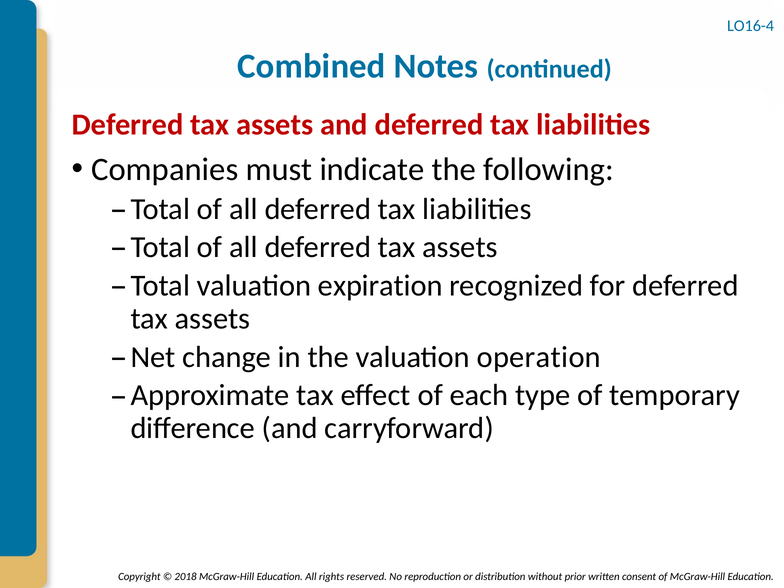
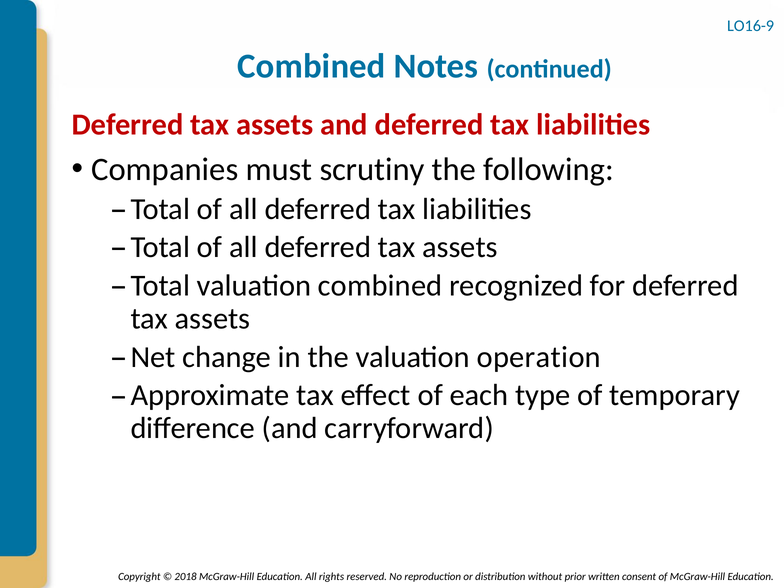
LO16-4: LO16-4 -> LO16-9
indicate: indicate -> scrutiny
valuation expiration: expiration -> combined
